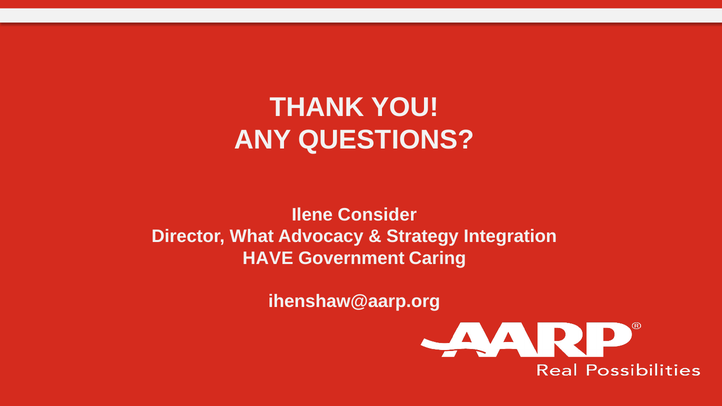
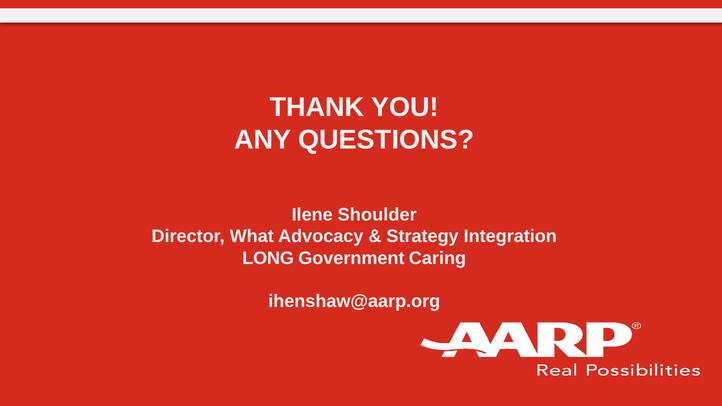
Consider: Consider -> Shoulder
HAVE: HAVE -> LONG
